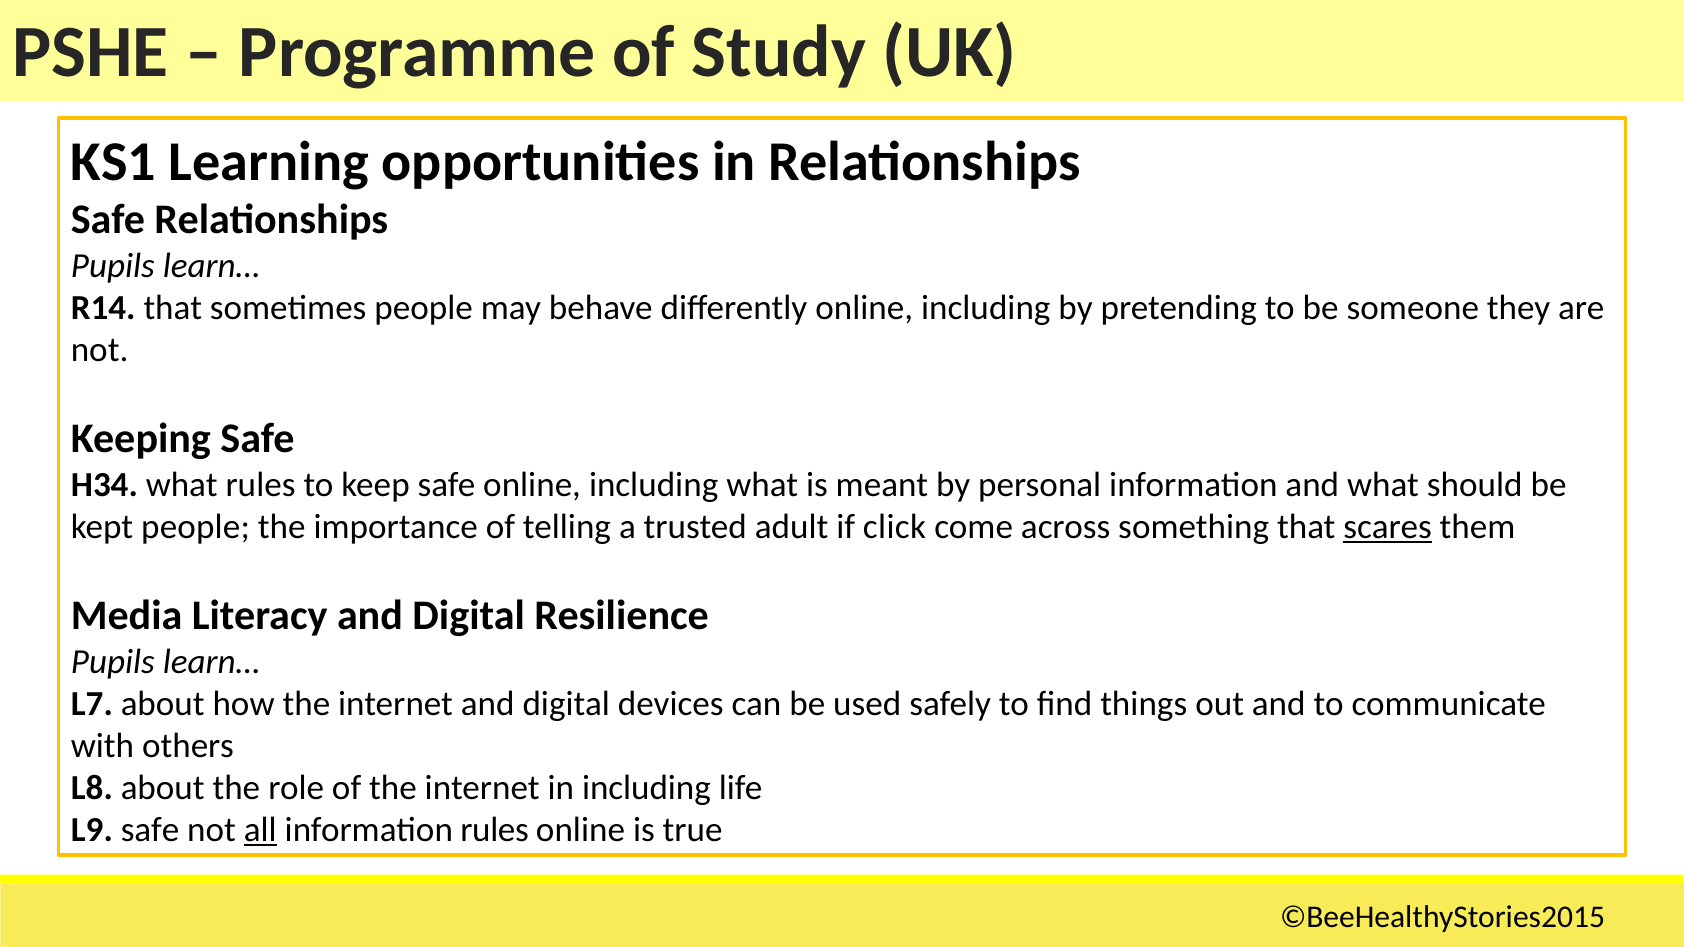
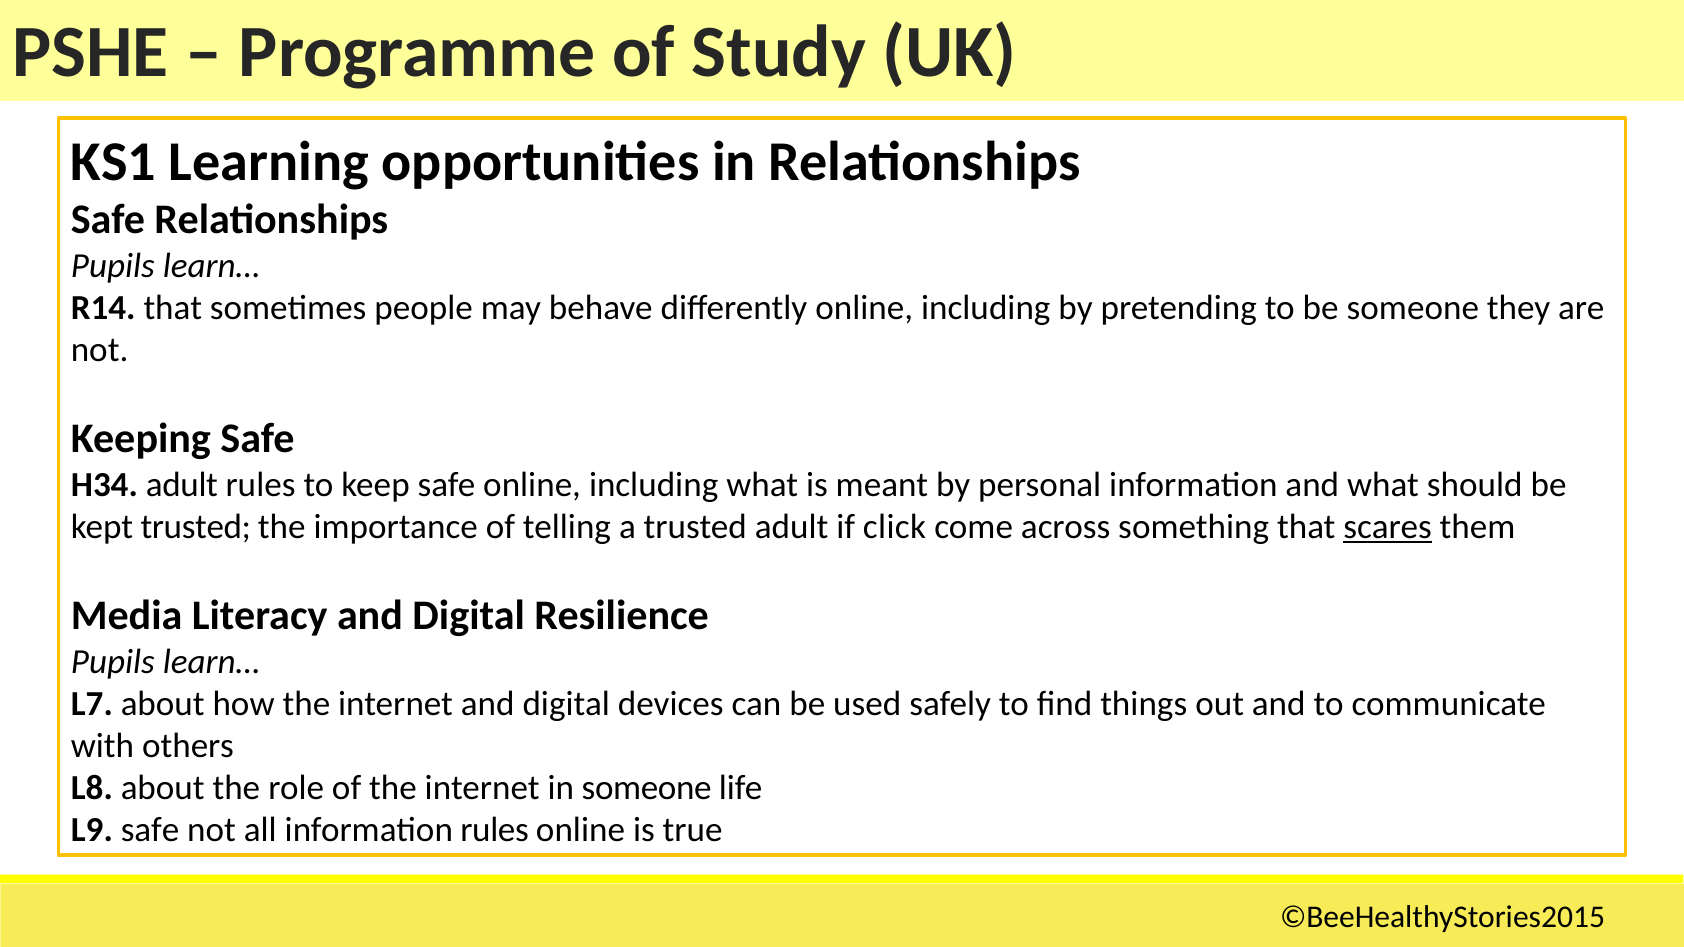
H34 what: what -> adult
kept people: people -> trusted
in including: including -> someone
all underline: present -> none
